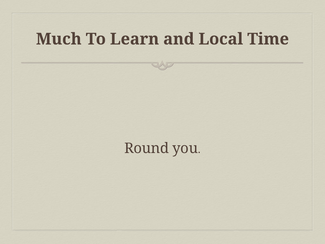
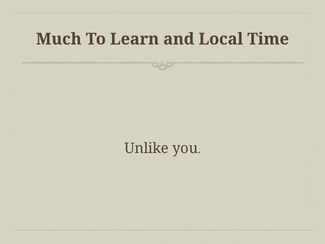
Round: Round -> Unlike
